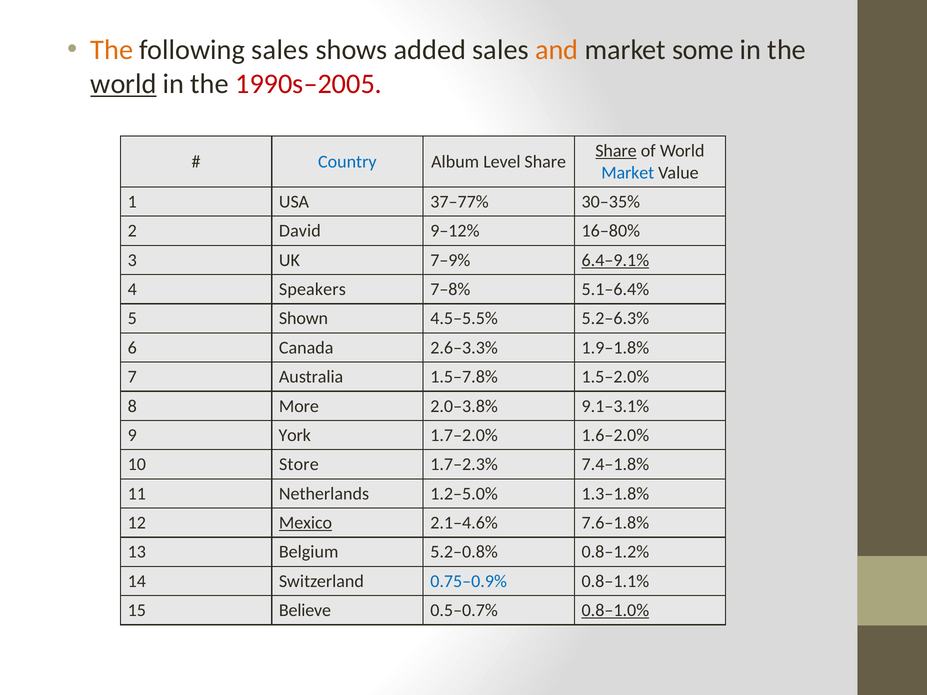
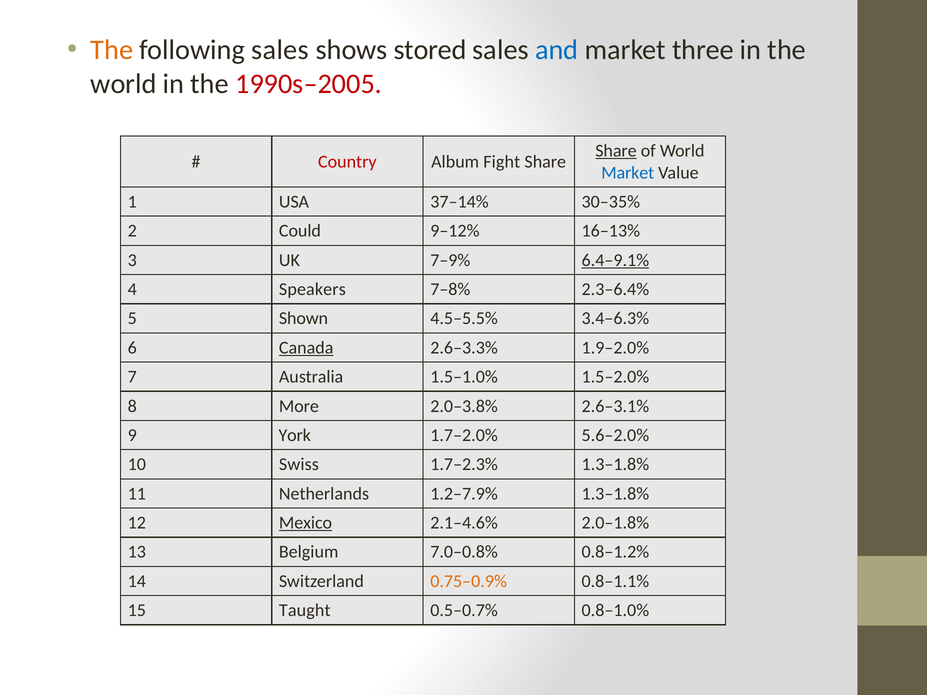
added: added -> stored
and colour: orange -> blue
some: some -> three
world at (123, 84) underline: present -> none
Country colour: blue -> red
Level: Level -> Fight
37–77%: 37–77% -> 37–14%
David: David -> Could
16–80%: 16–80% -> 16–13%
5.1–6.4%: 5.1–6.4% -> 2.3–6.4%
5.2–6.3%: 5.2–6.3% -> 3.4–6.3%
Canada underline: none -> present
1.9–1.8%: 1.9–1.8% -> 1.9–2.0%
1.5–7.8%: 1.5–7.8% -> 1.5–1.0%
9.1–3.1%: 9.1–3.1% -> 2.6–3.1%
1.6–2.0%: 1.6–2.0% -> 5.6–2.0%
Store: Store -> Swiss
1.7–2.3% 7.4–1.8%: 7.4–1.8% -> 1.3–1.8%
1.2–5.0%: 1.2–5.0% -> 1.2–7.9%
7.6–1.8%: 7.6–1.8% -> 2.0–1.8%
5.2–0.8%: 5.2–0.8% -> 7.0–0.8%
0.75–0.9% colour: blue -> orange
Believe: Believe -> Taught
0.8–1.0% underline: present -> none
